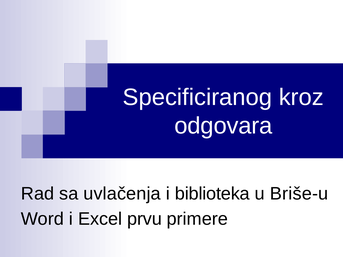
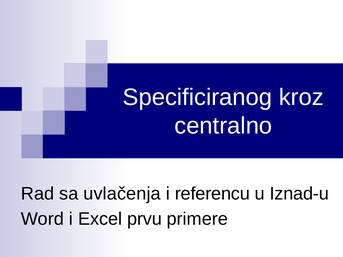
odgovara: odgovara -> centralno
biblioteka: biblioteka -> referencu
Briše-u: Briše-u -> Iznad-u
